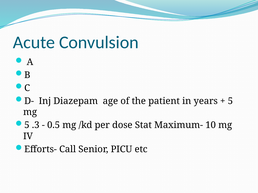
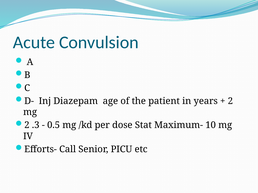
5 at (230, 101): 5 -> 2
5 at (27, 125): 5 -> 2
